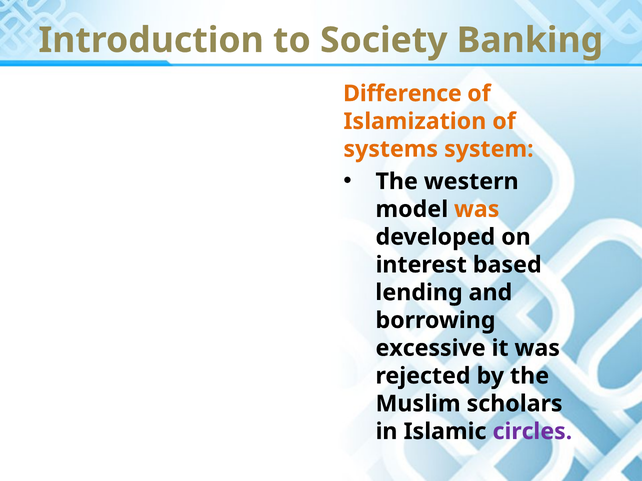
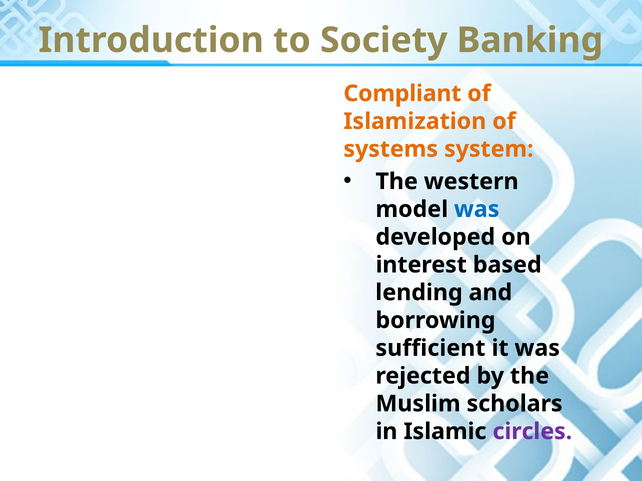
Difference: Difference -> Compliant
was at (477, 209) colour: orange -> blue
excessive: excessive -> sufficient
